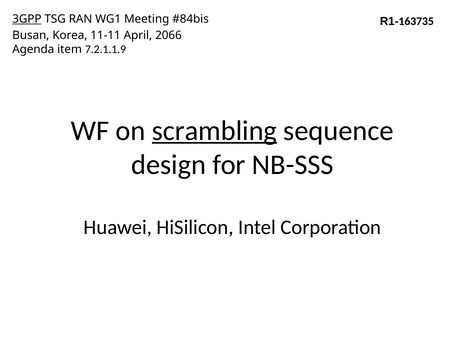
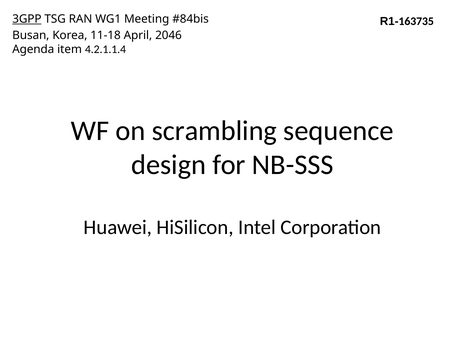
11-11: 11-11 -> 11-18
2066: 2066 -> 2046
7.2.1.1.9: 7.2.1.1.9 -> 4.2.1.1.4
scrambling underline: present -> none
